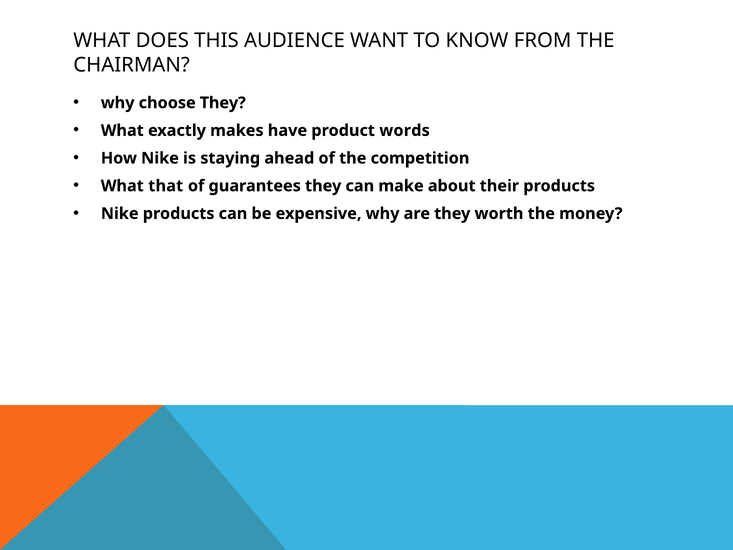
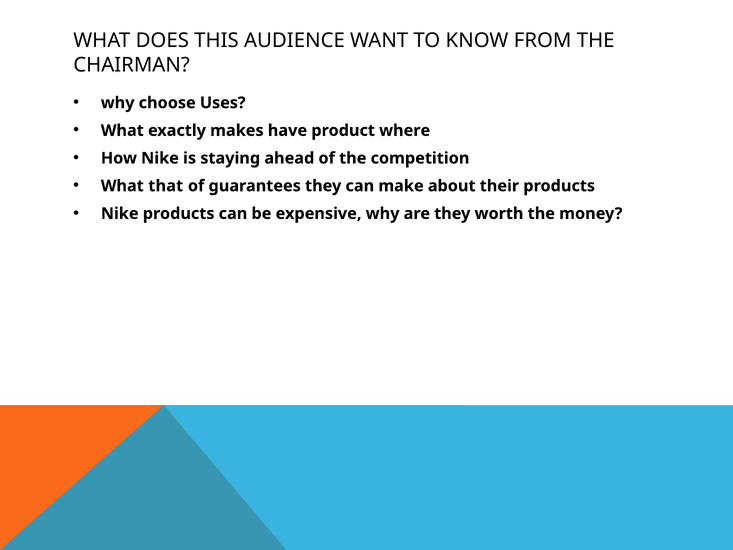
choose They: They -> Uses
words: words -> where
